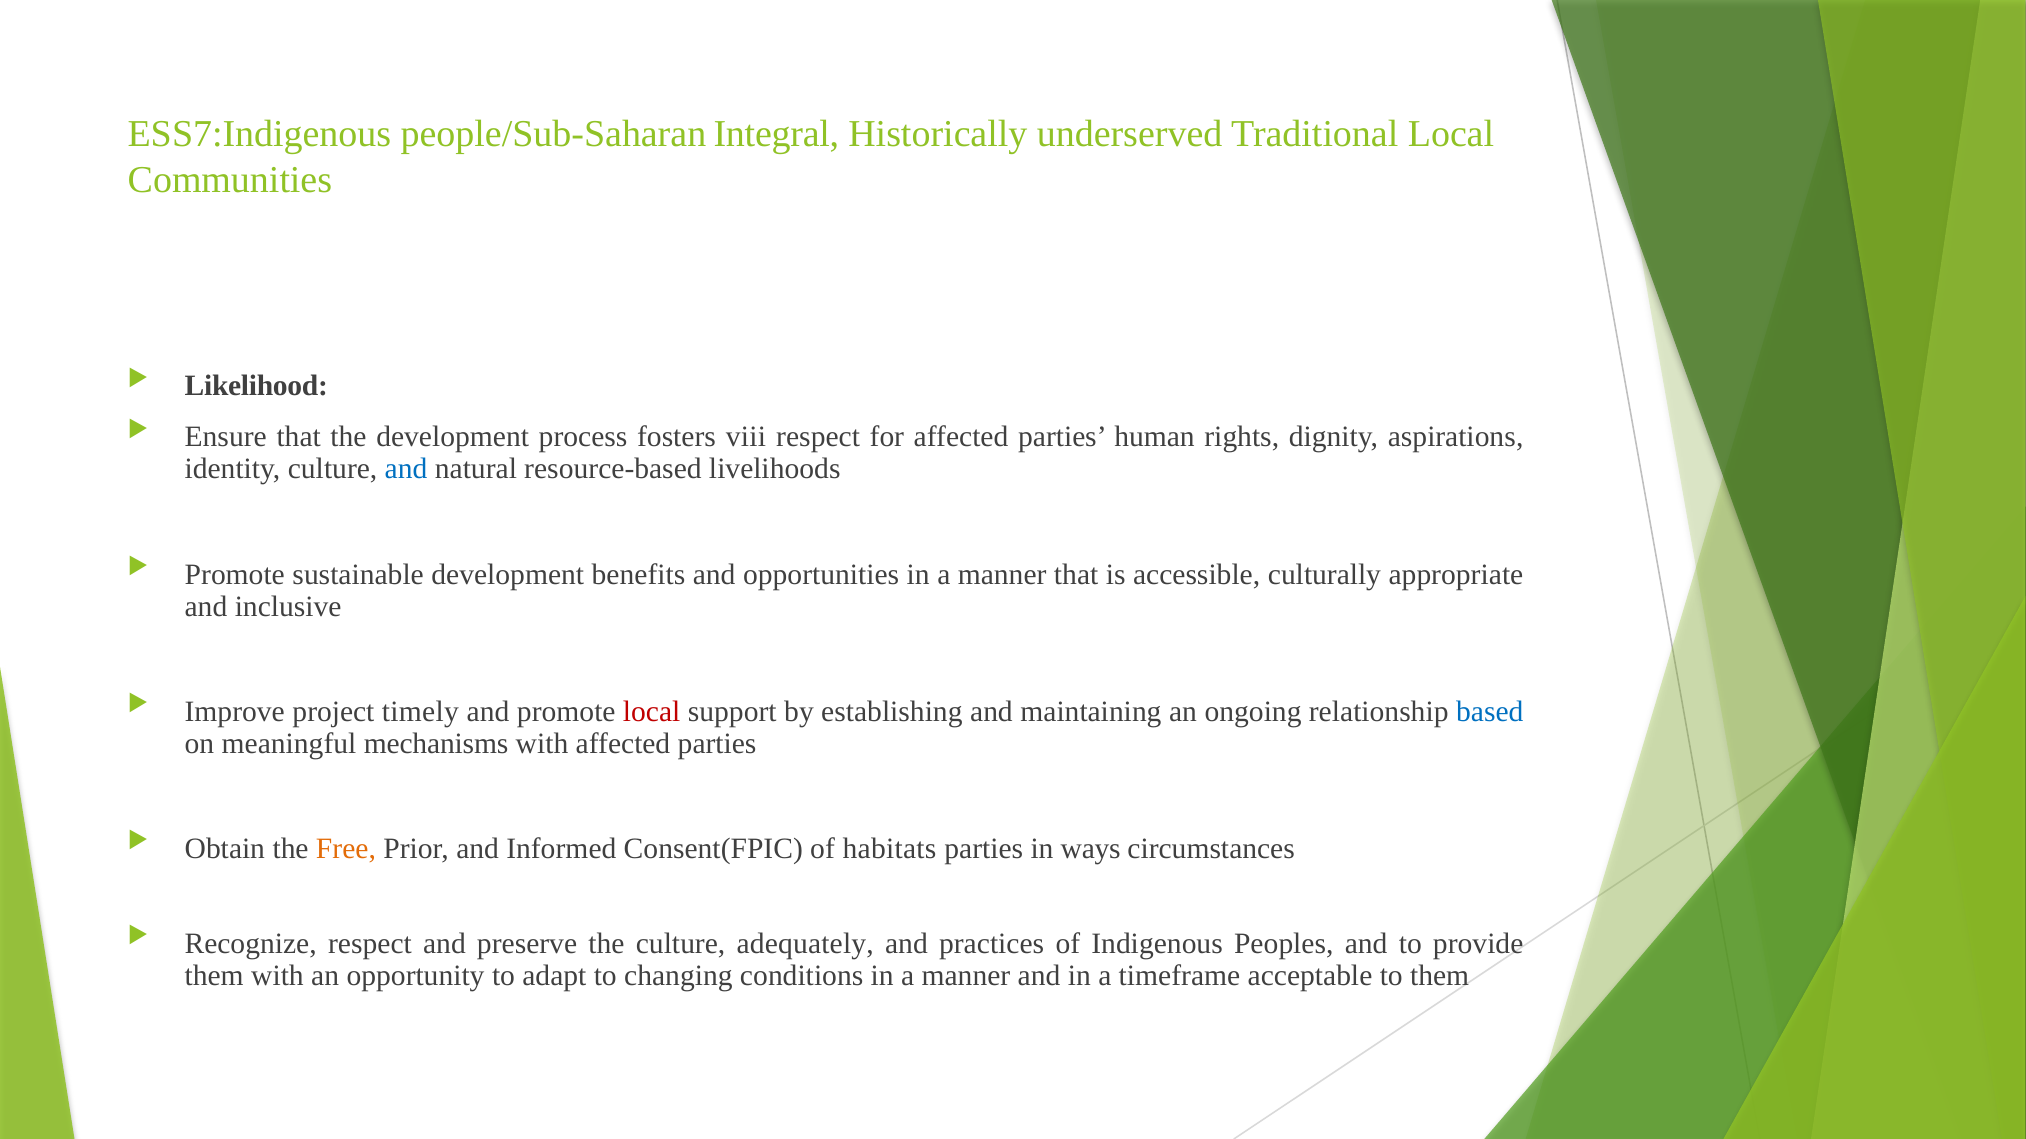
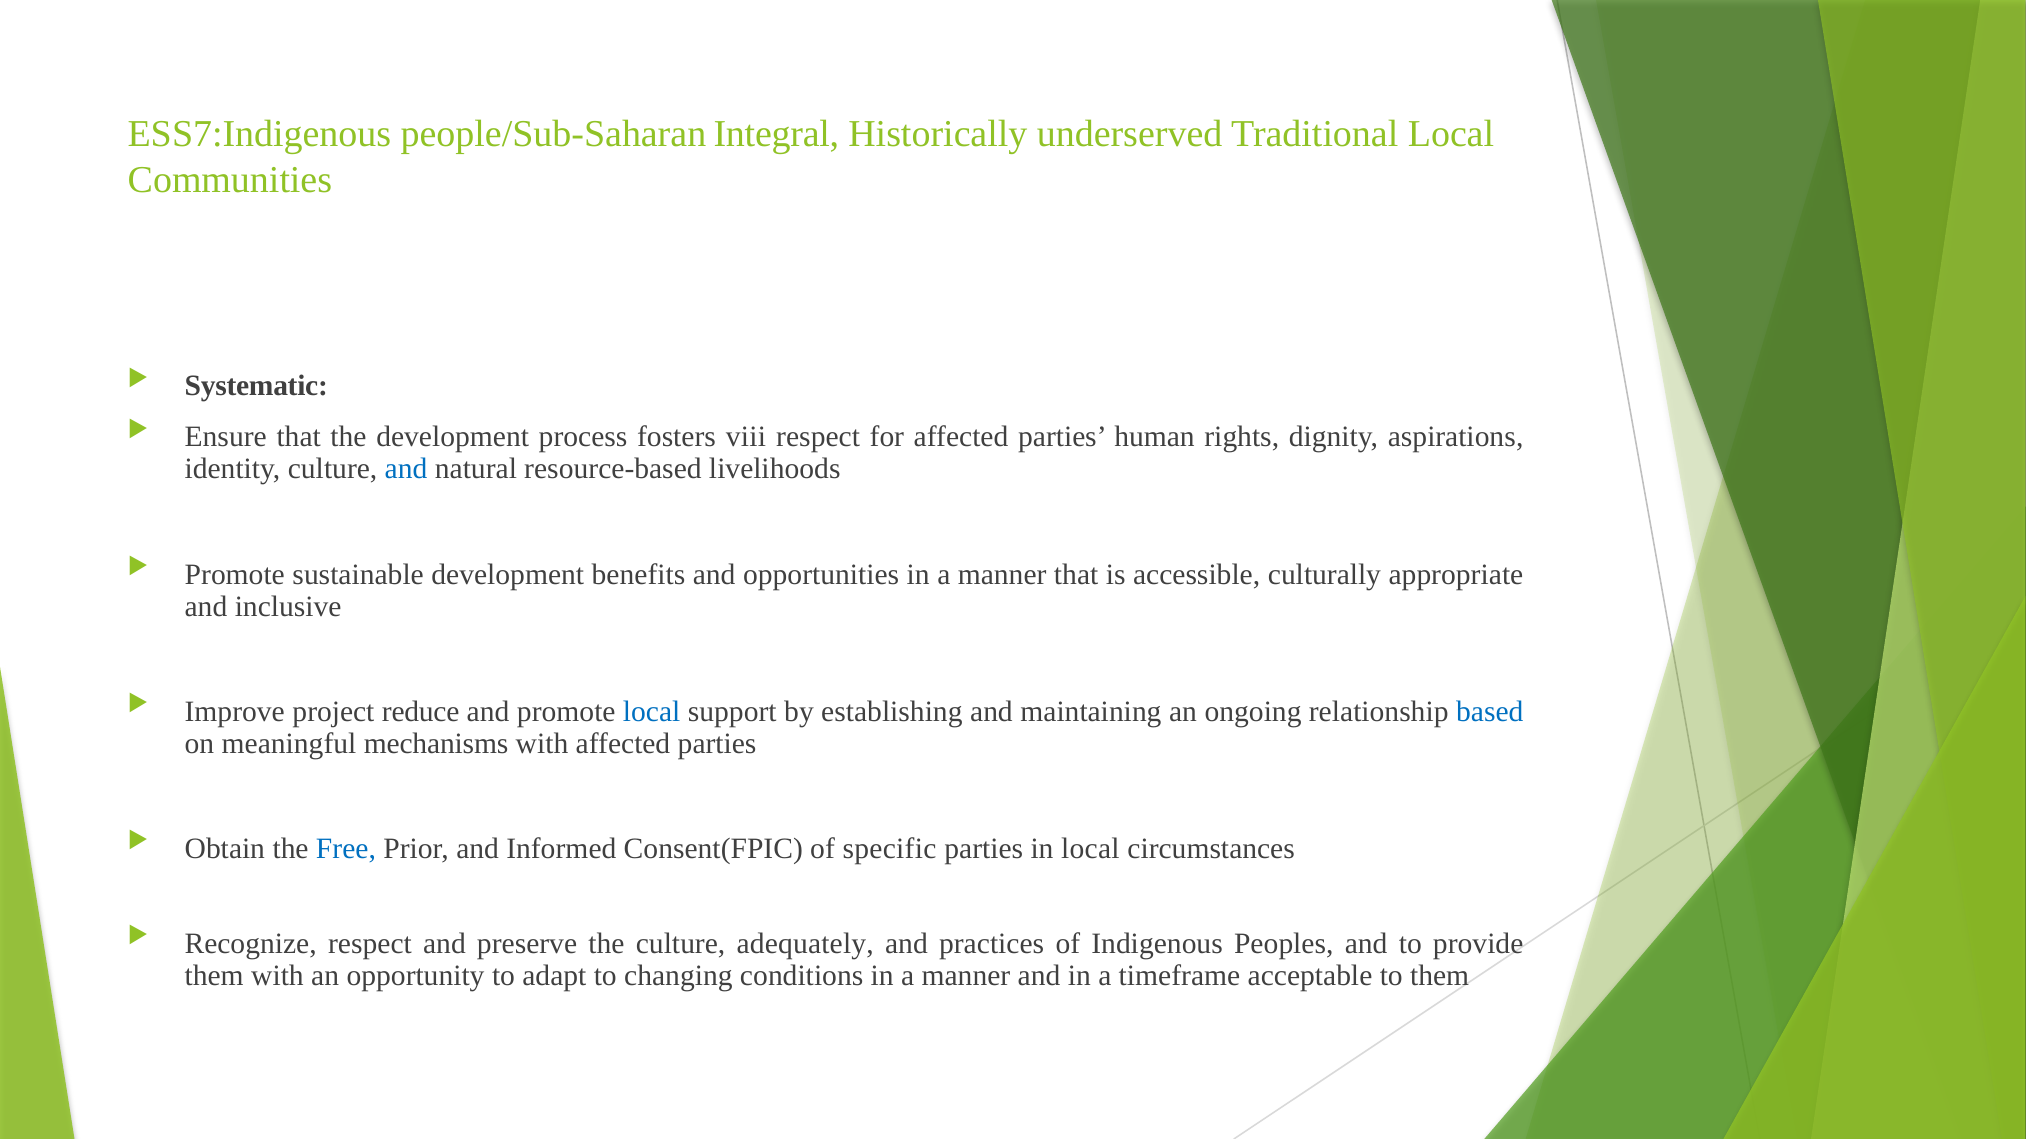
Likelihood: Likelihood -> Systematic
timely: timely -> reduce
local at (652, 712) colour: red -> blue
Free colour: orange -> blue
habitats: habitats -> specific
in ways: ways -> local
